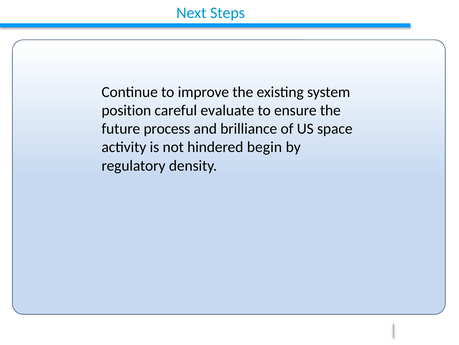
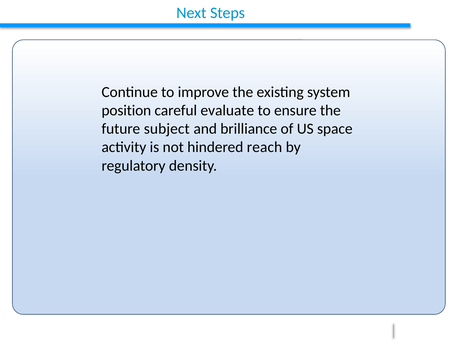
process: process -> subject
begin: begin -> reach
